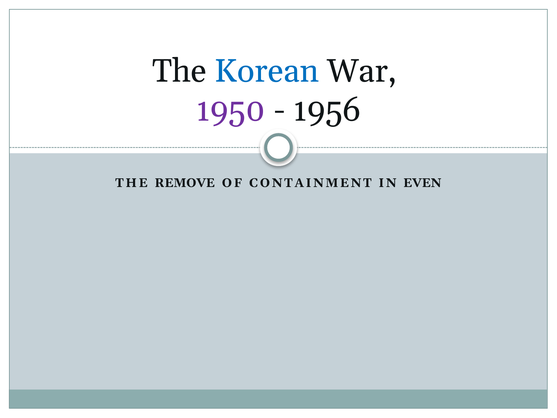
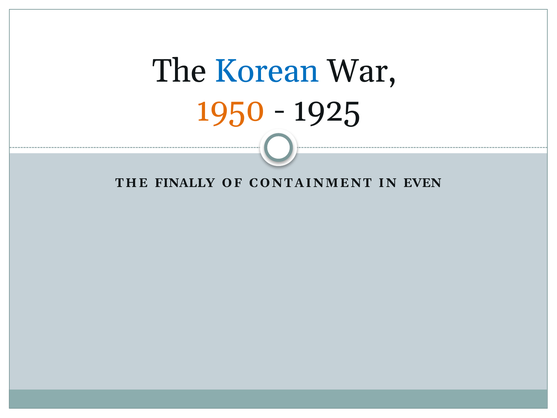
1950 colour: purple -> orange
1956: 1956 -> 1925
REMOVE: REMOVE -> FINALLY
